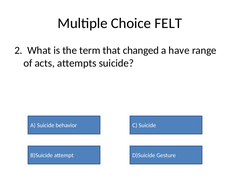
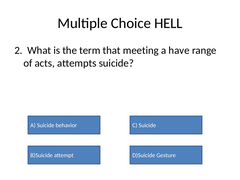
FELT: FELT -> HELL
changed: changed -> meeting
